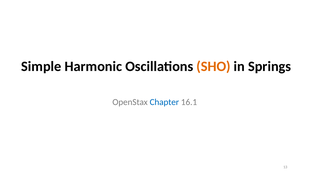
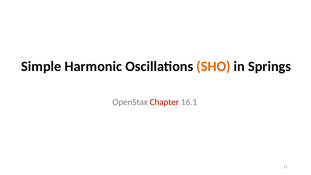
Chapter colour: blue -> red
